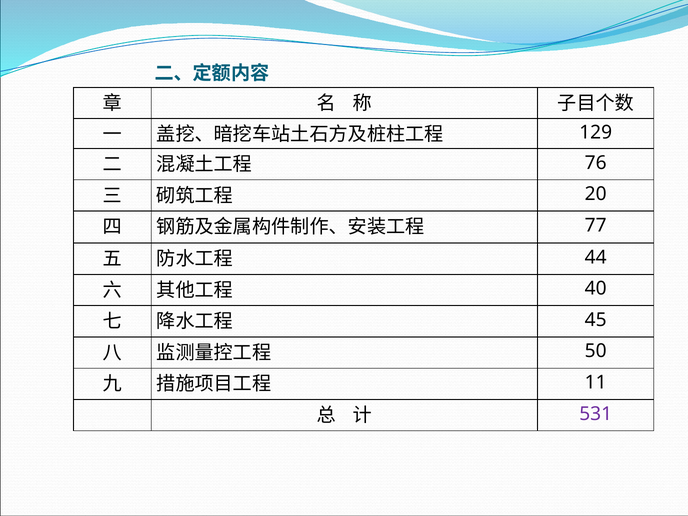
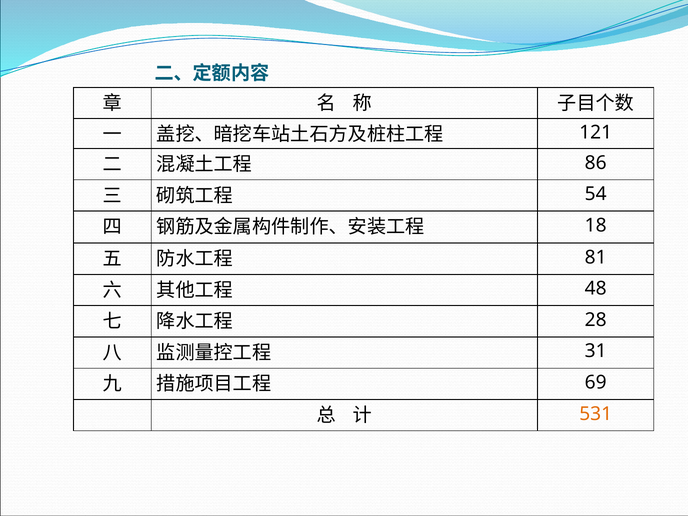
129: 129 -> 121
76: 76 -> 86
20: 20 -> 54
77: 77 -> 18
44: 44 -> 81
40: 40 -> 48
45: 45 -> 28
50: 50 -> 31
11: 11 -> 69
531 colour: purple -> orange
